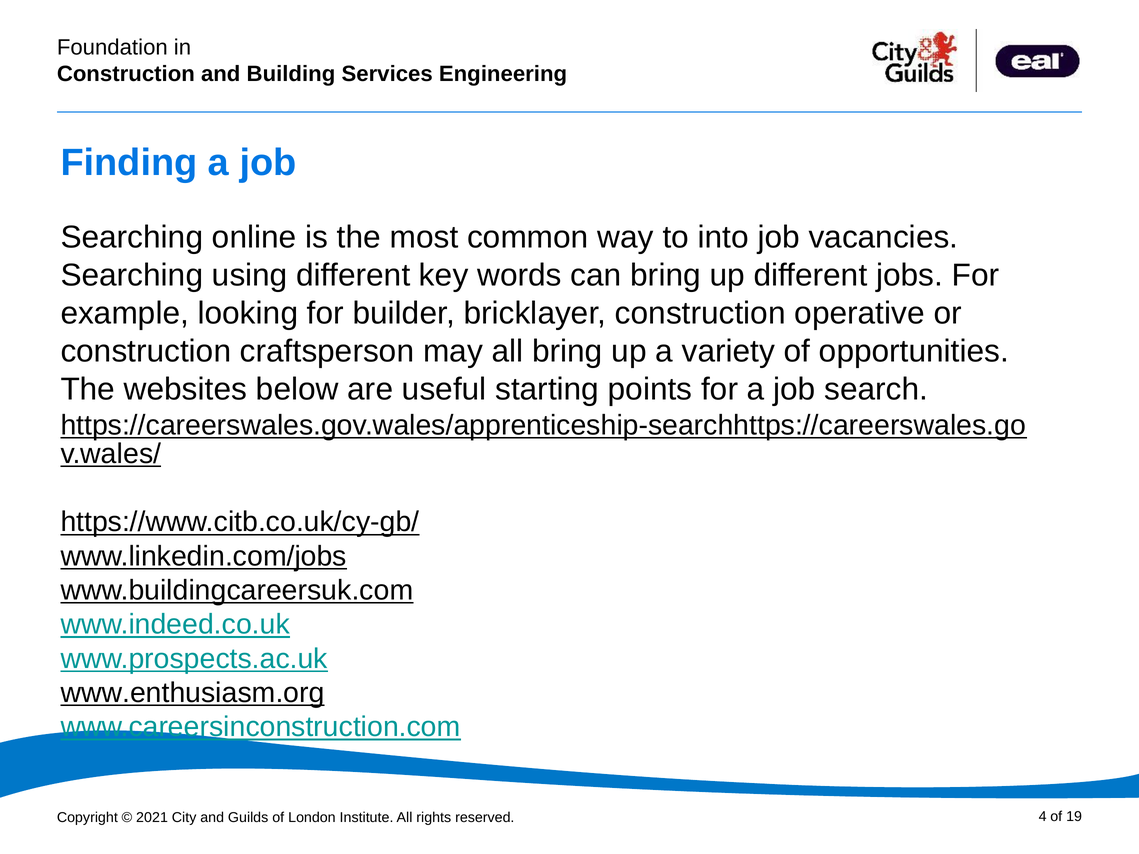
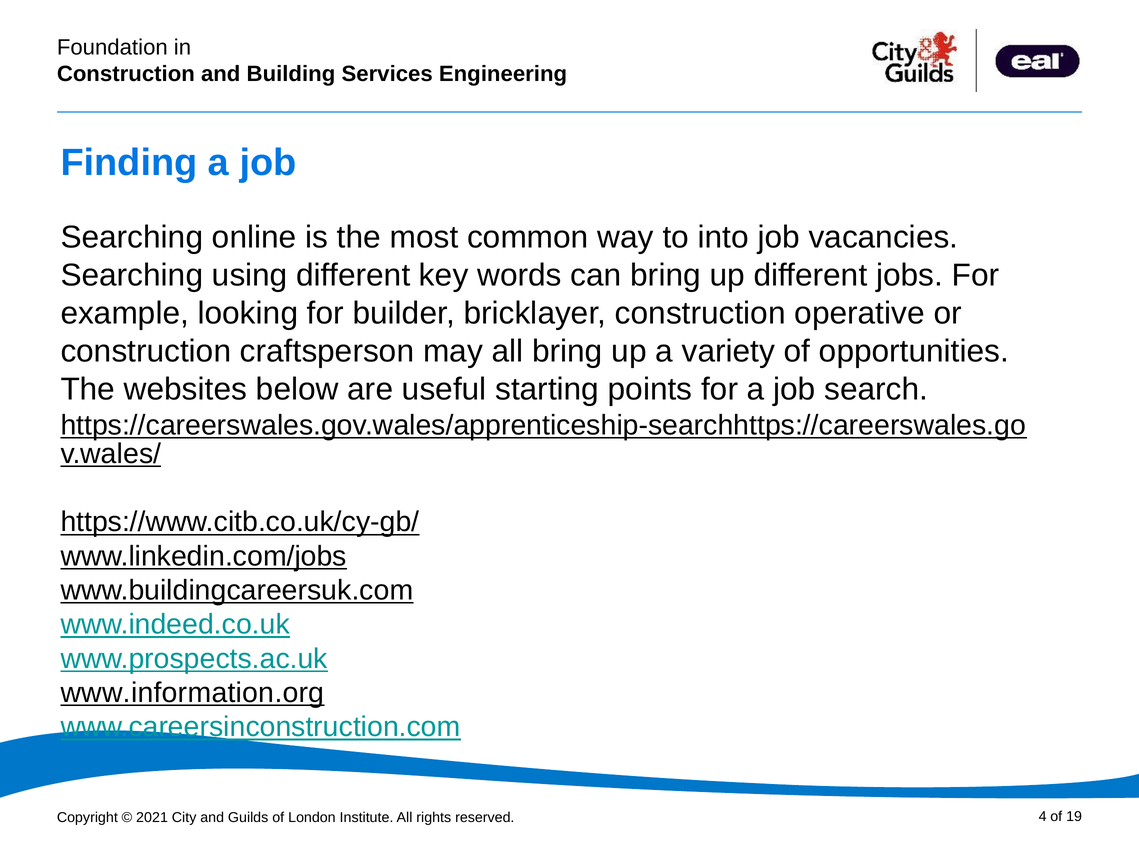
www.enthusiasm.org: www.enthusiasm.org -> www.information.org
